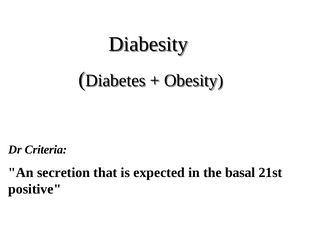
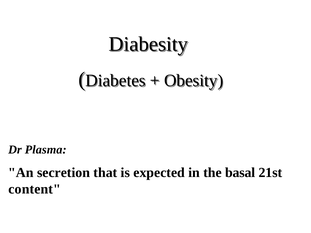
Criteria: Criteria -> Plasma
positive: positive -> content
